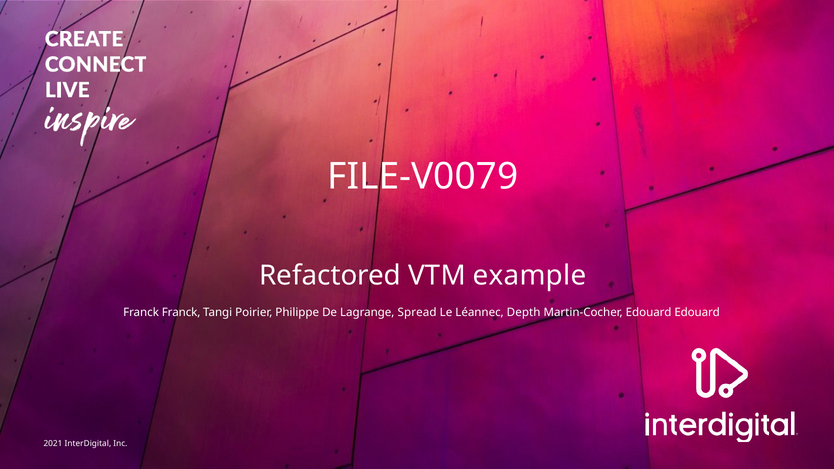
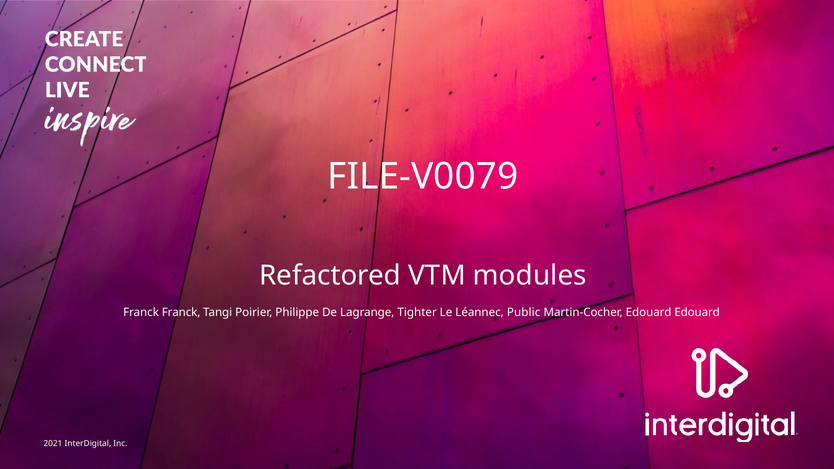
example: example -> modules
Spread: Spread -> Tighter
Depth: Depth -> Public
